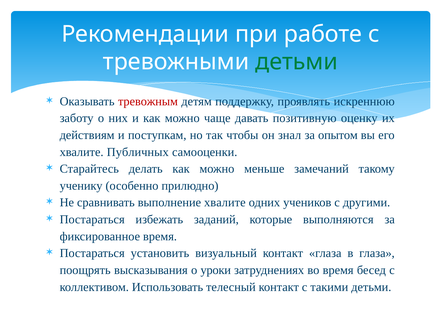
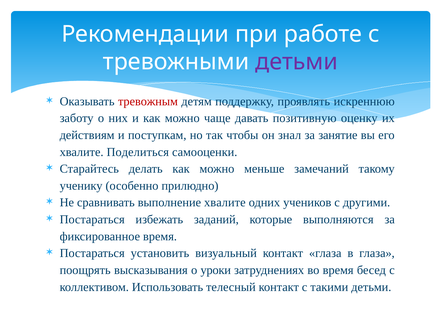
детьми at (297, 62) colour: green -> purple
опытом: опытом -> занятие
Публичных: Публичных -> Поделиться
